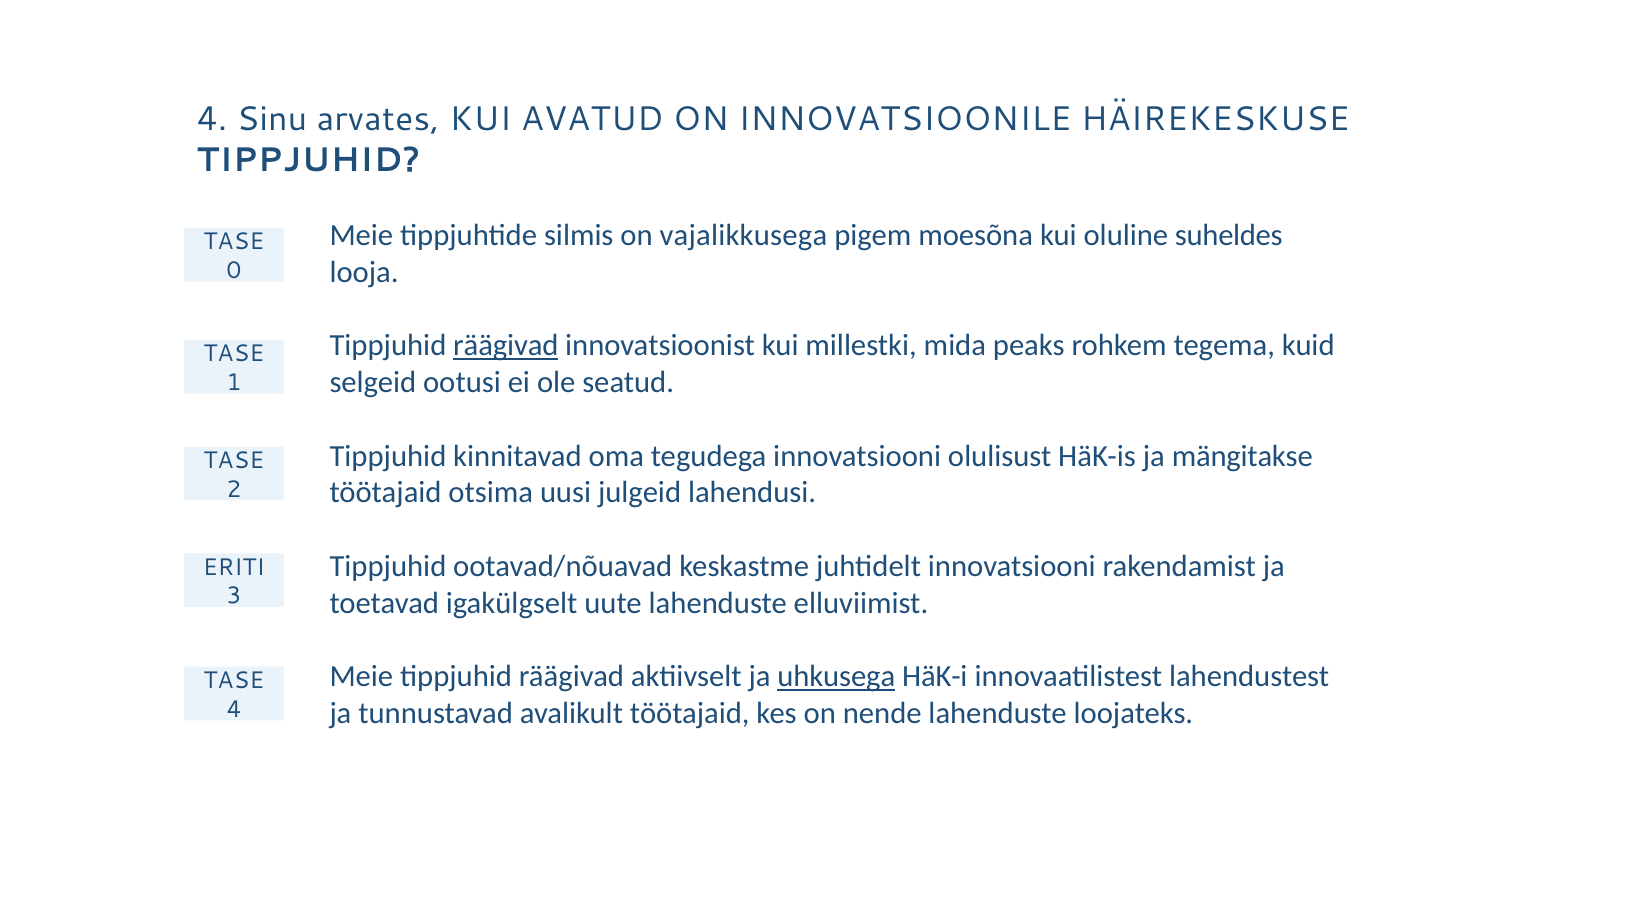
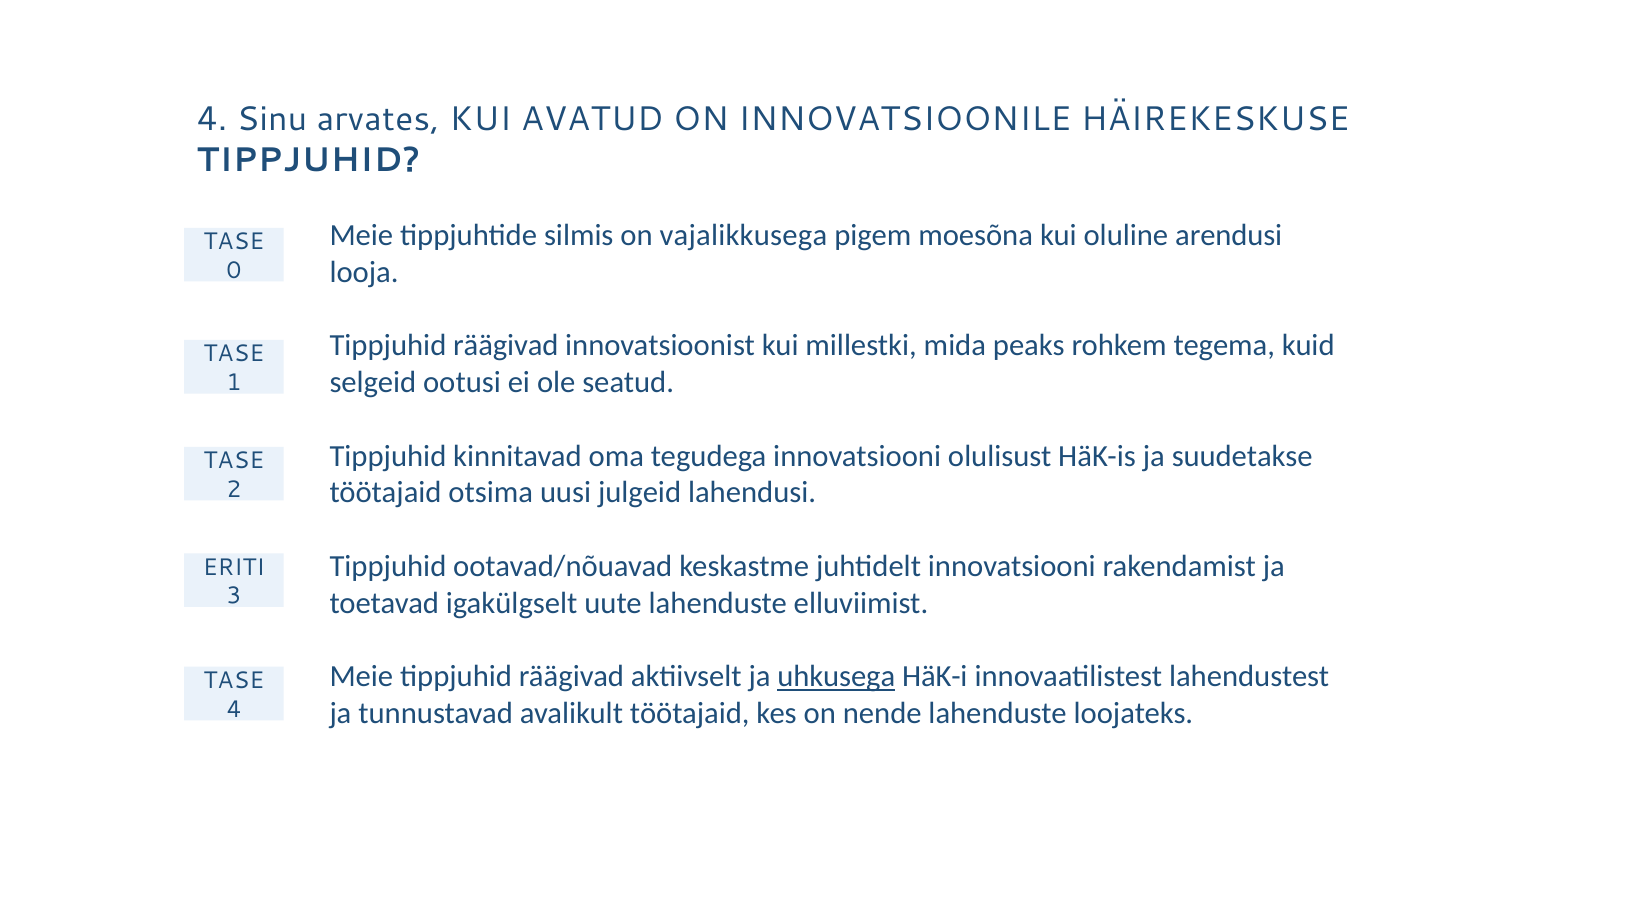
suheldes: suheldes -> arendusi
räägivad at (506, 346) underline: present -> none
mängitakse: mängitakse -> suudetakse
